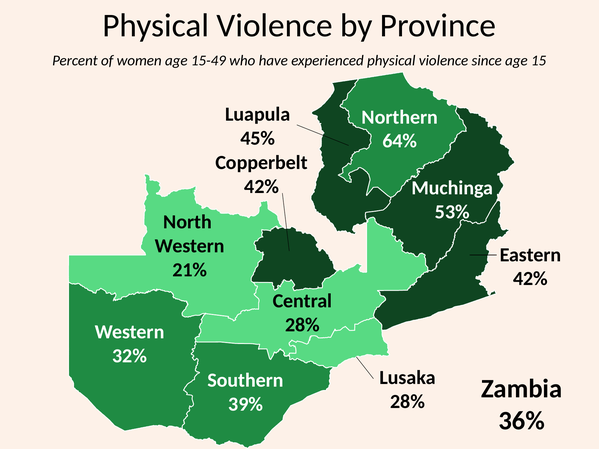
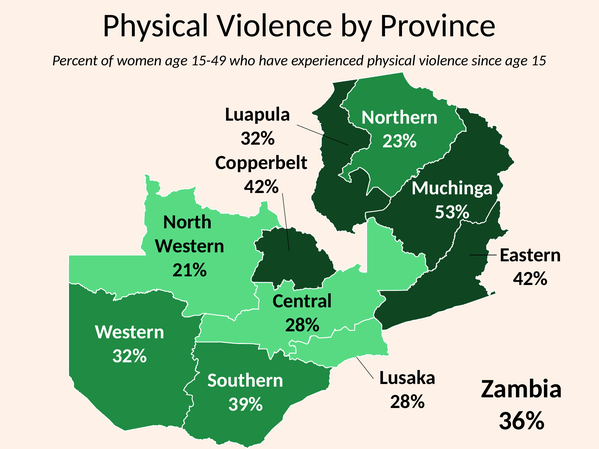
45% at (258, 138): 45% -> 32%
64%: 64% -> 23%
